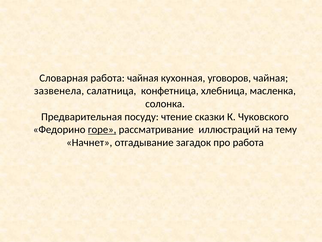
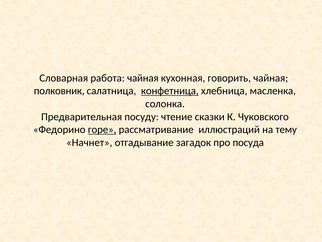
уговоров: уговоров -> говорить
зазвенела: зазвенела -> полковник
конфетница underline: none -> present
про работа: работа -> посуда
